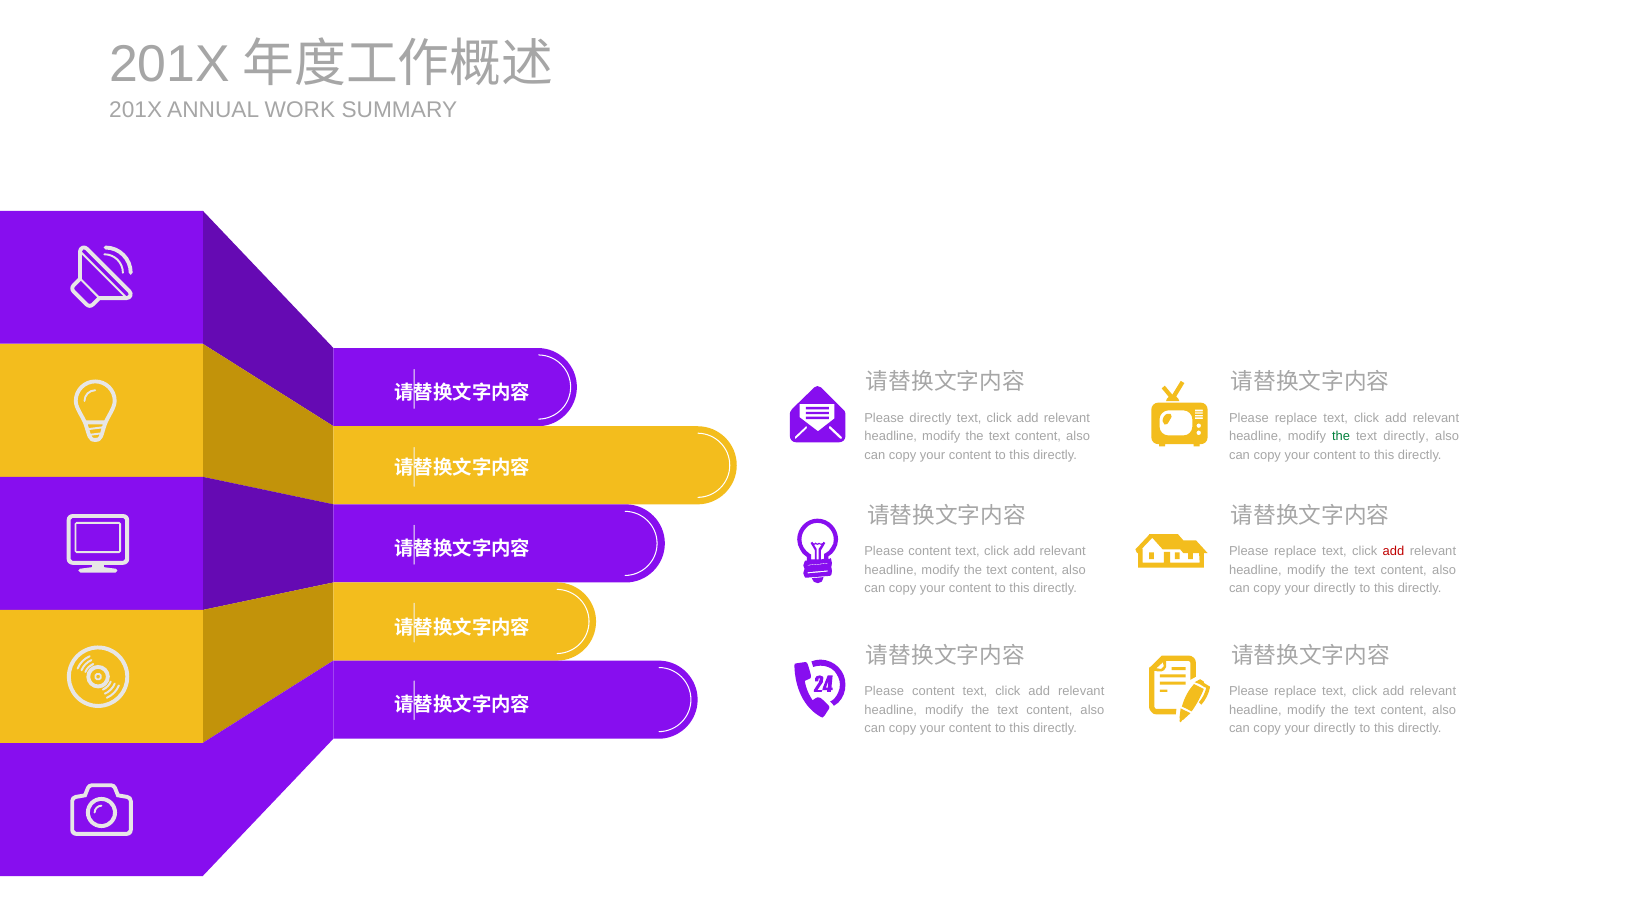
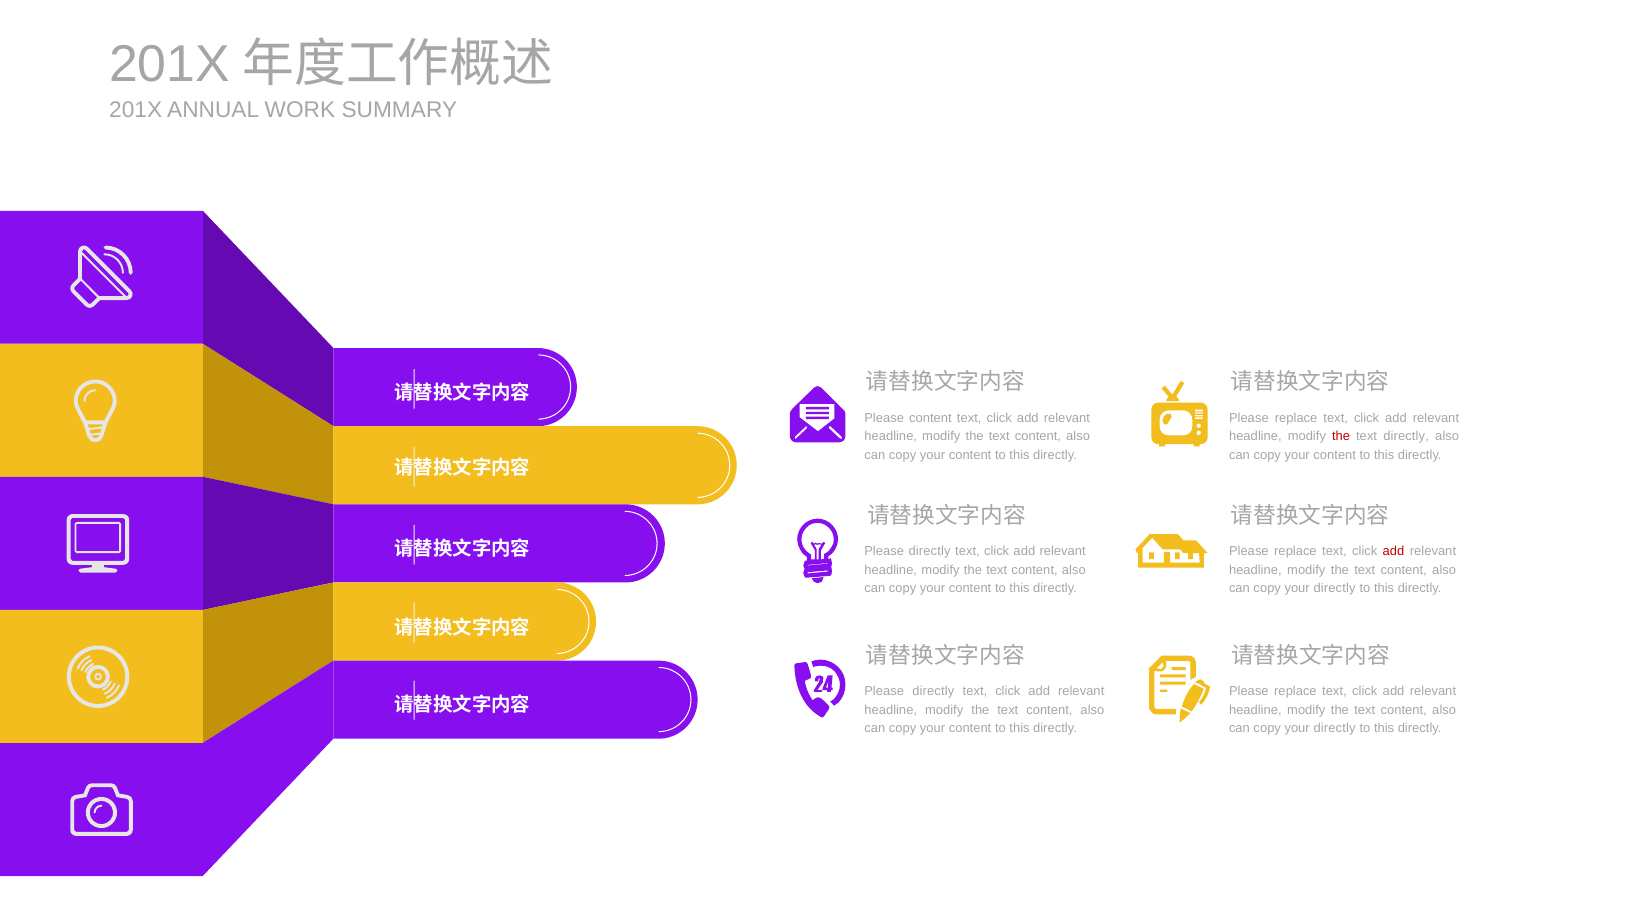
Please directly: directly -> content
the at (1341, 436) colour: green -> red
content at (930, 551): content -> directly
content at (933, 691): content -> directly
